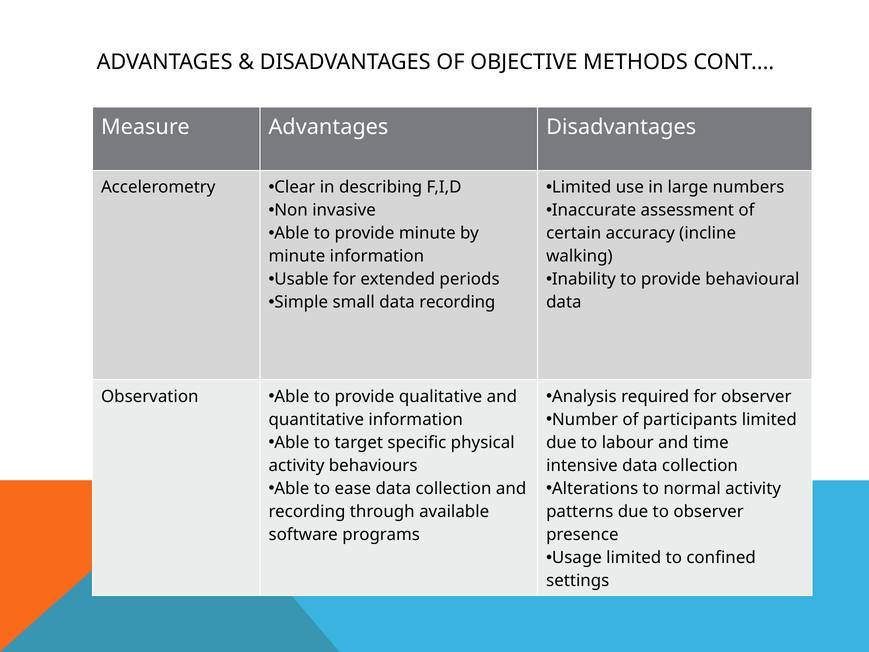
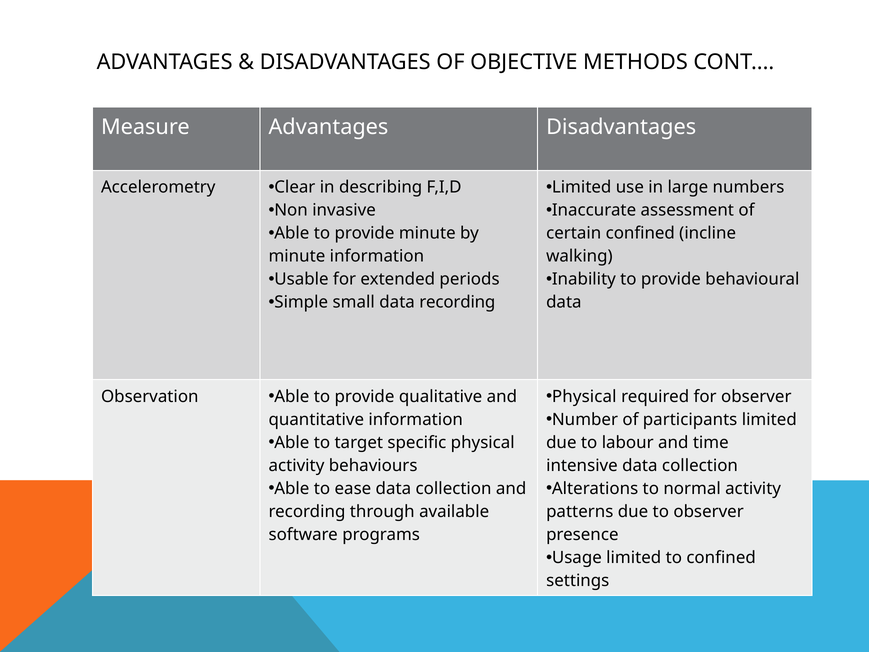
certain accuracy: accuracy -> confined
Analysis at (584, 396): Analysis -> Physical
